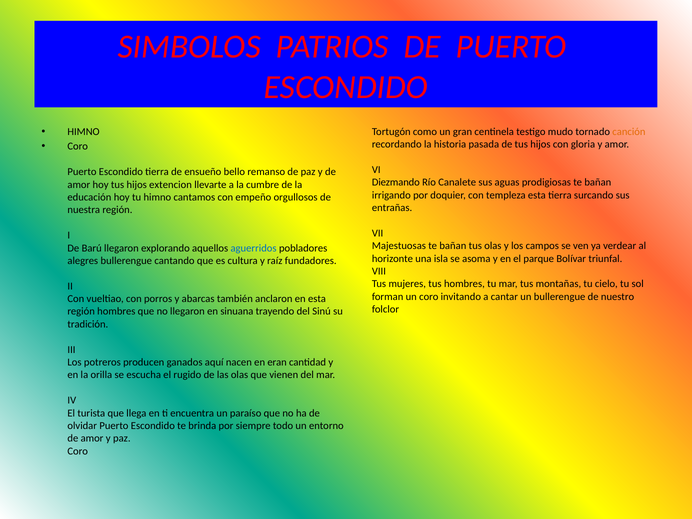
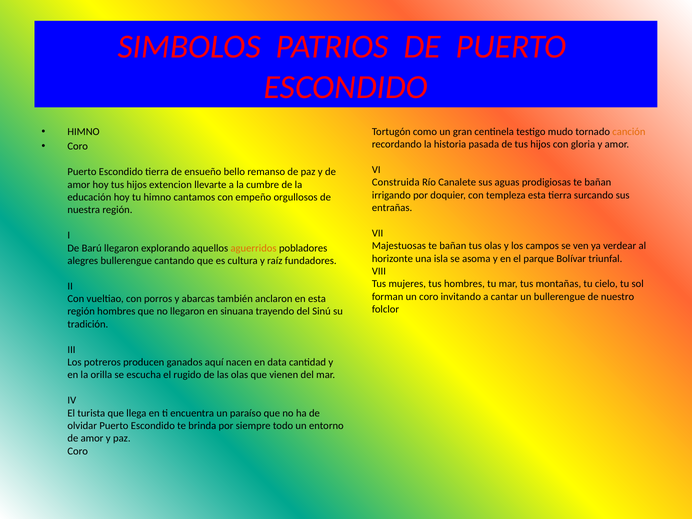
Diezmando: Diezmando -> Construida
aguerridos colour: blue -> orange
eran: eran -> data
